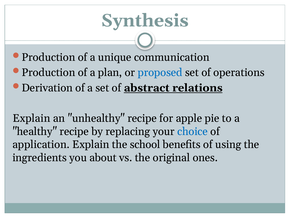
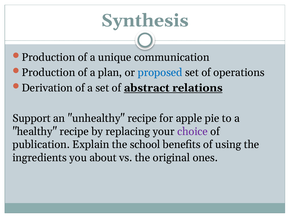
Explain at (31, 118): Explain -> Support
choice colour: blue -> purple
application: application -> publication
